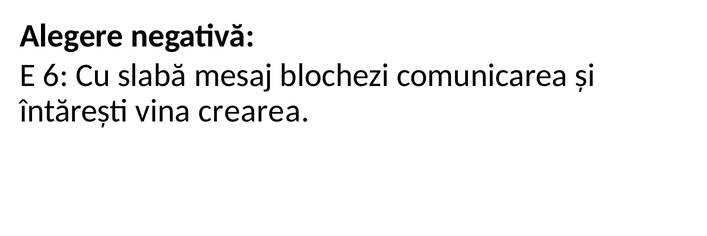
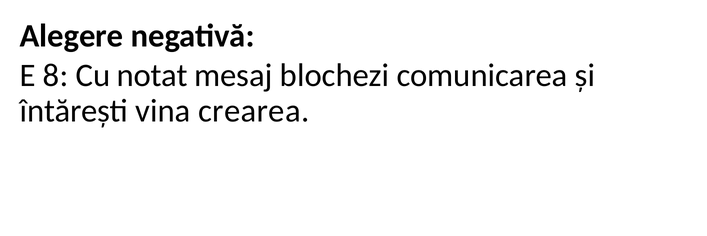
6: 6 -> 8
slabă: slabă -> notat
